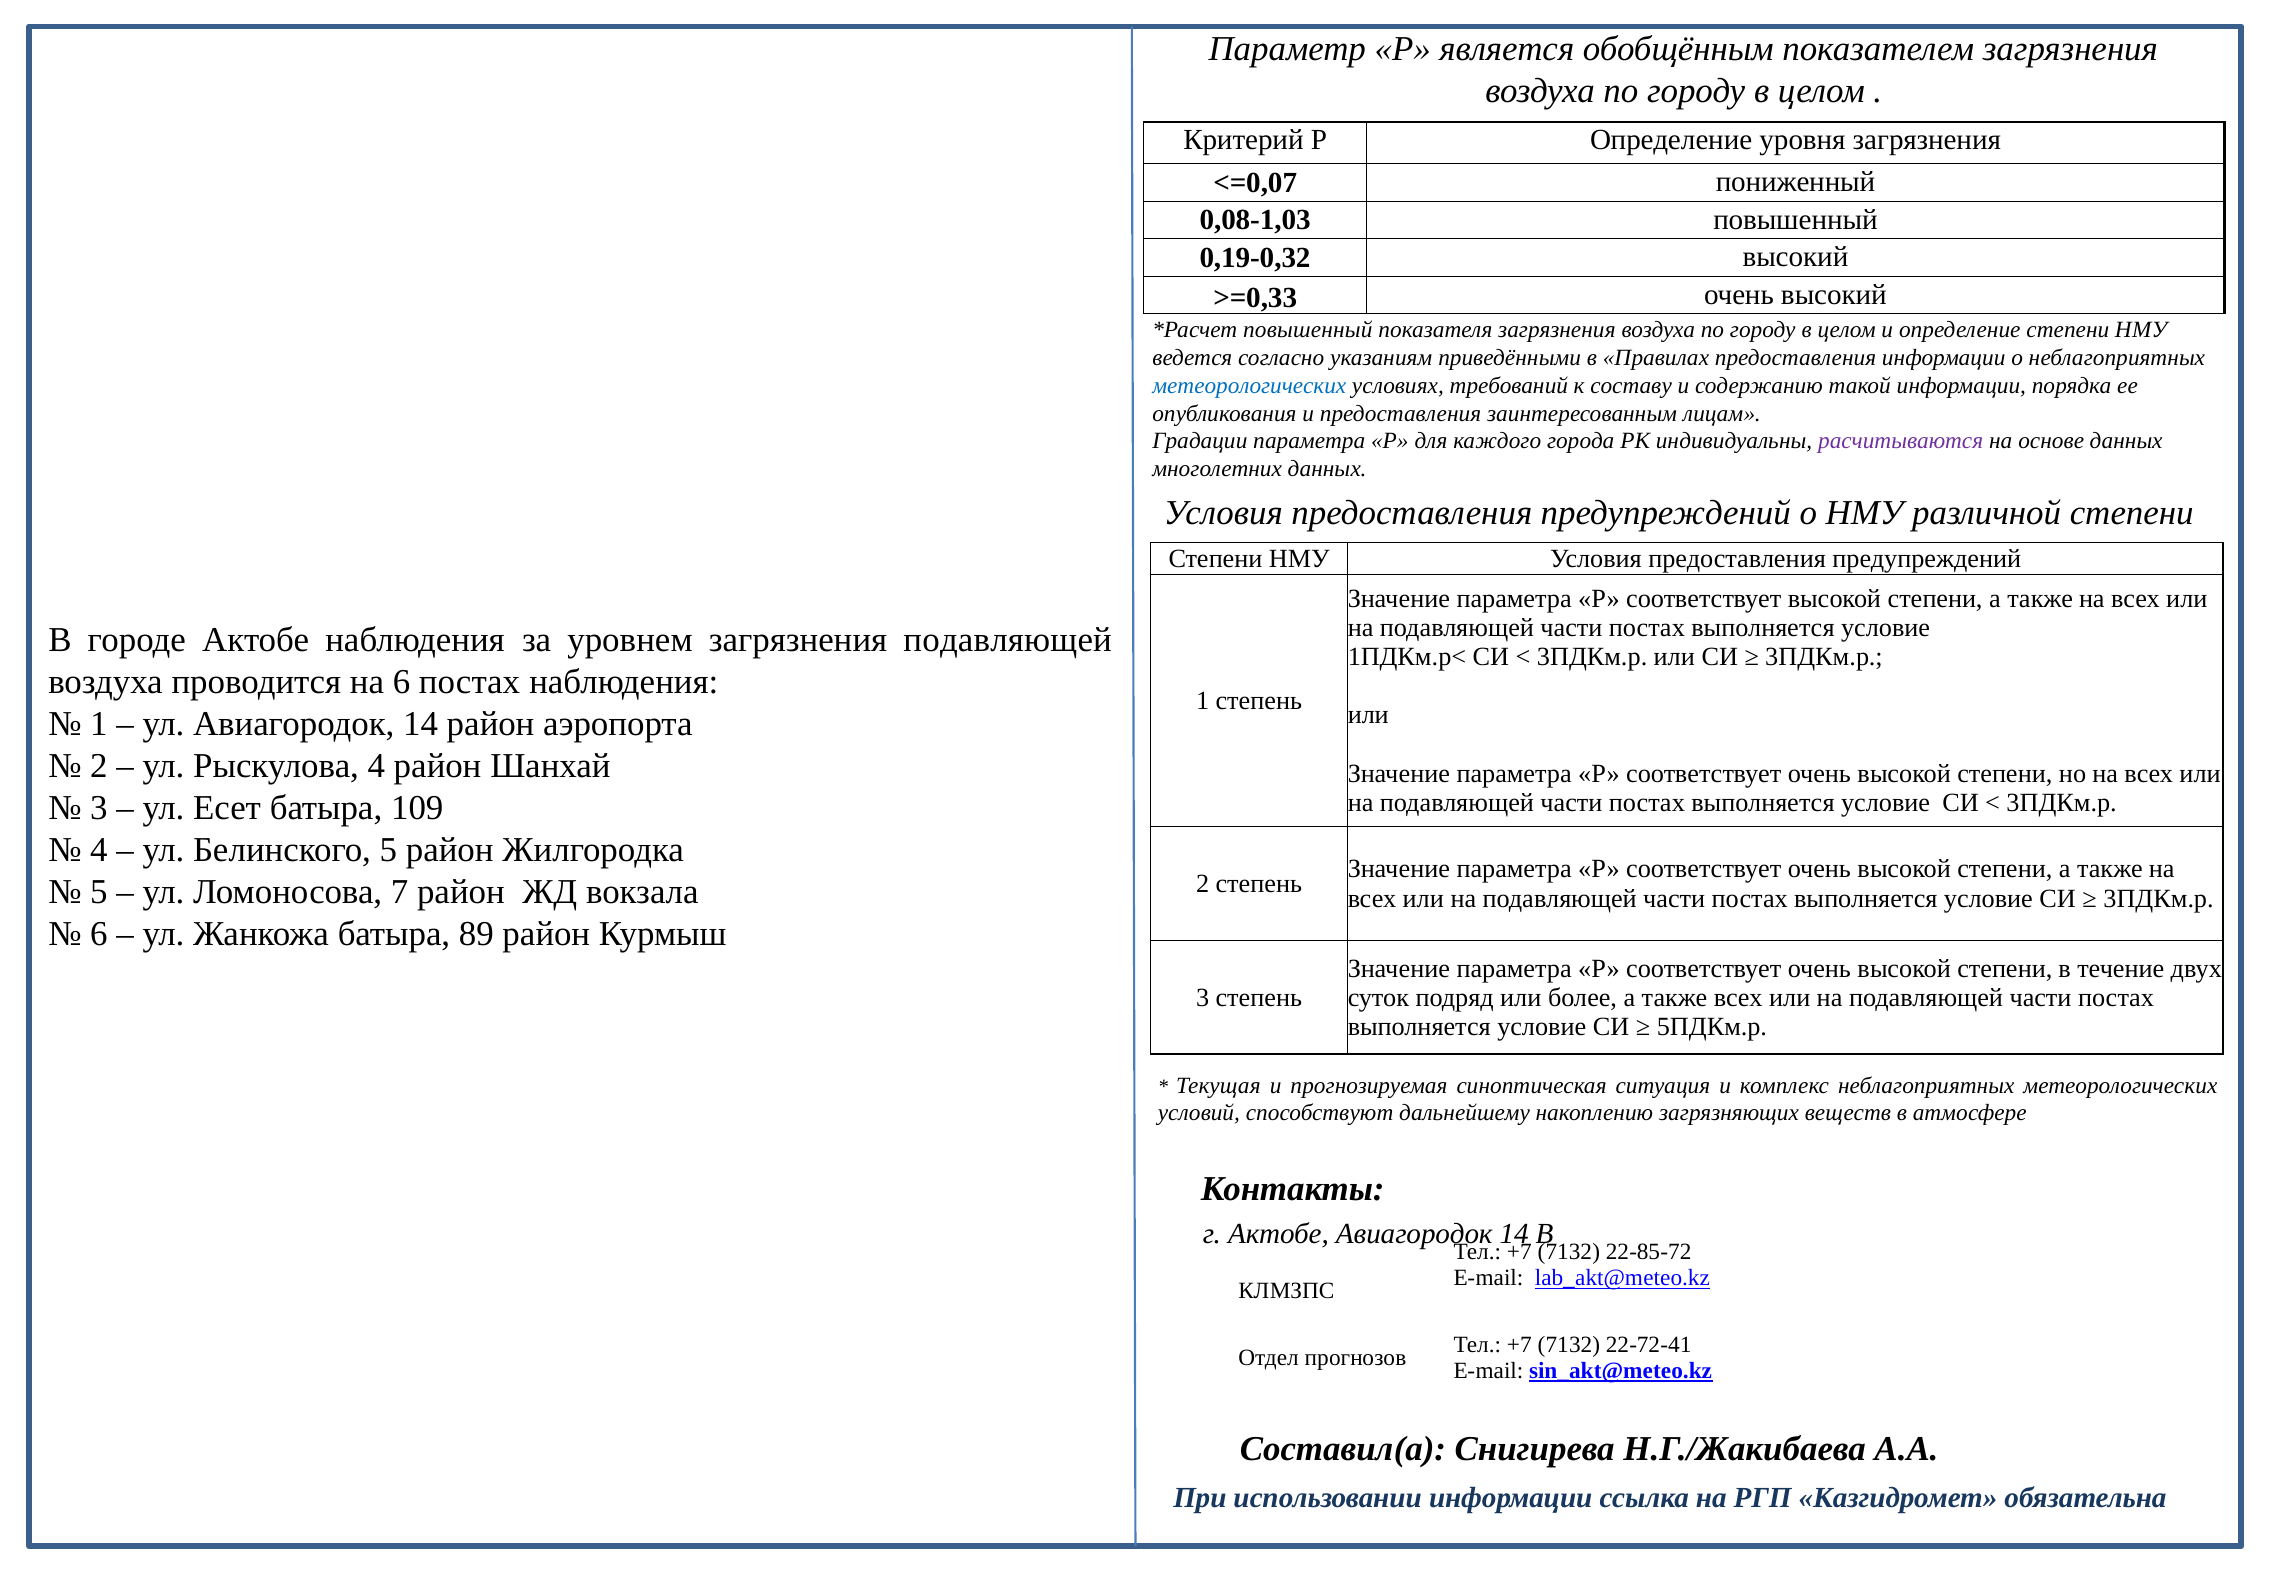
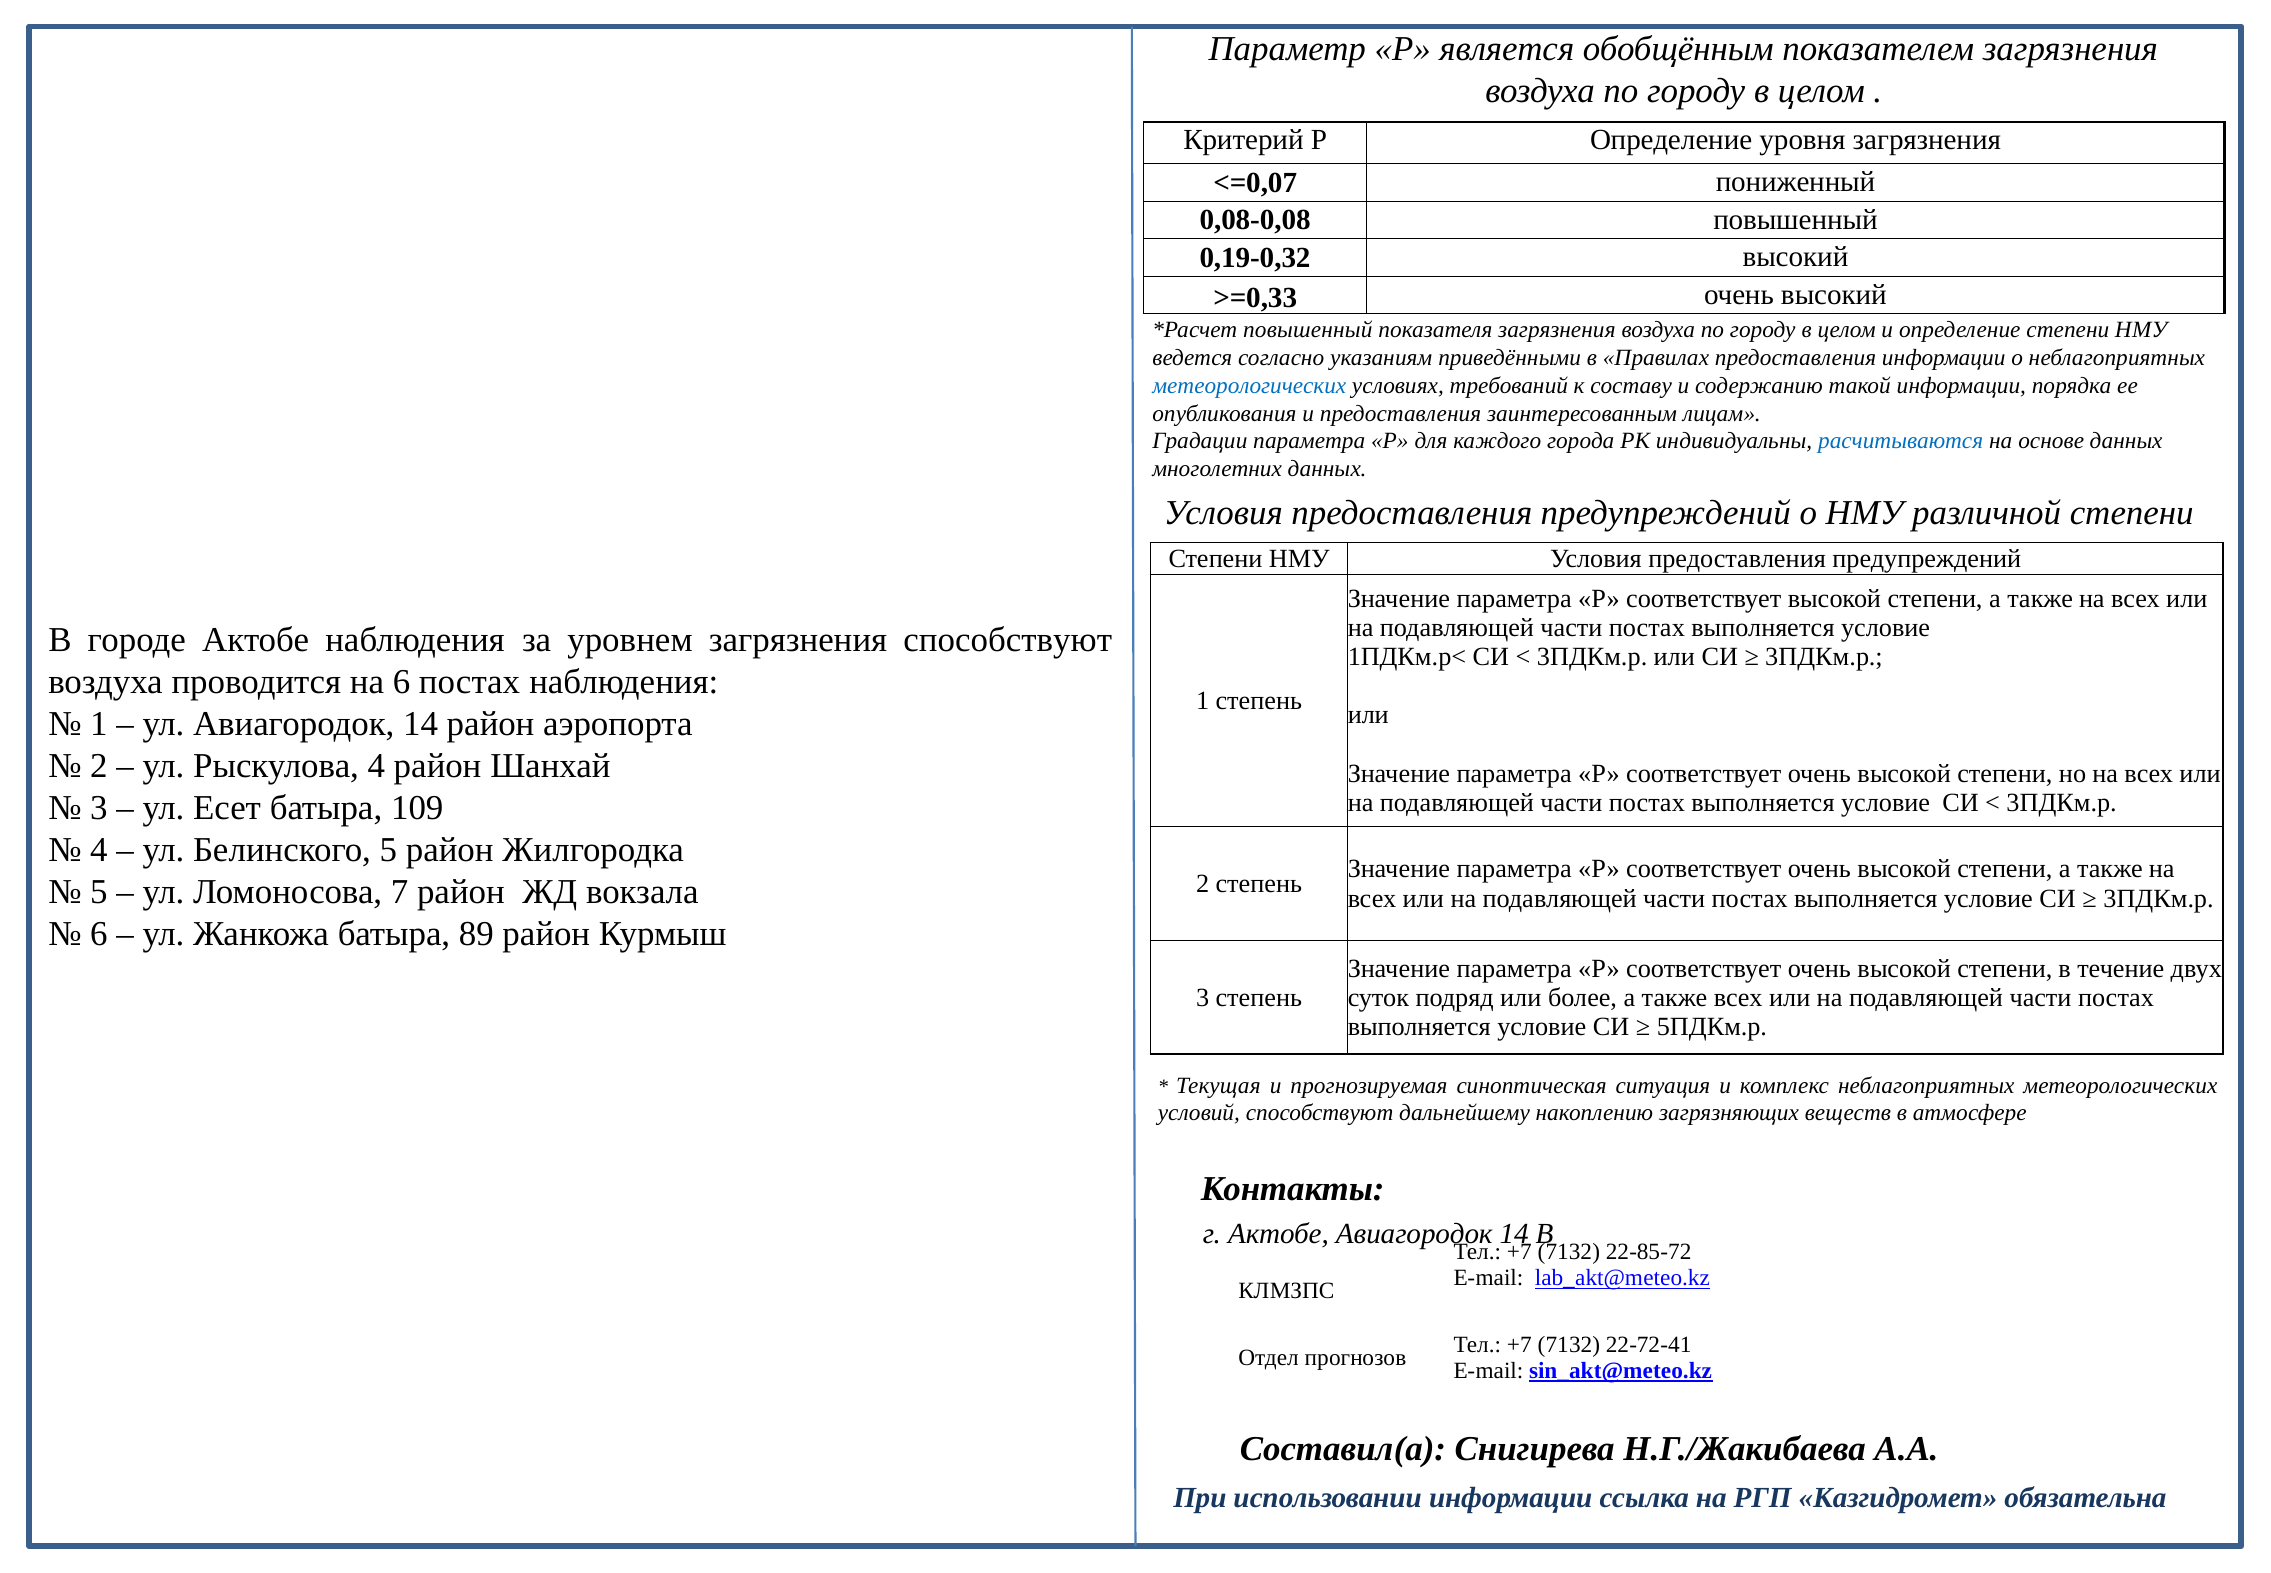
0,08-1,03: 0,08-1,03 -> 0,08-0,08
расчитываются colour: purple -> blue
загрязнения подавляющей: подавляющей -> способствуют
